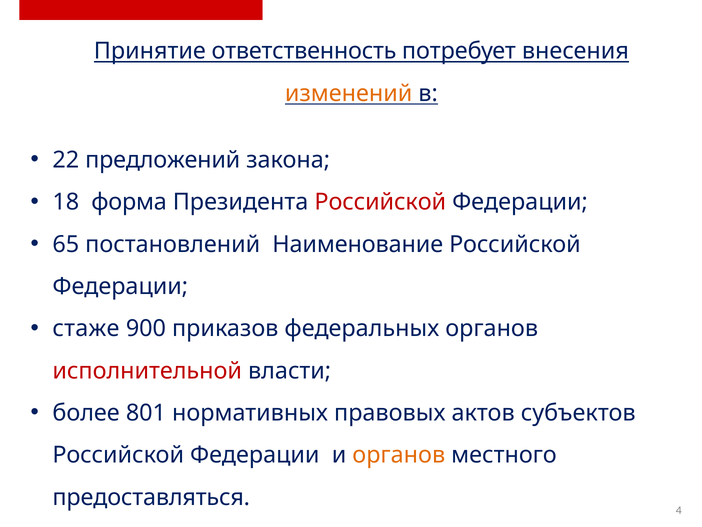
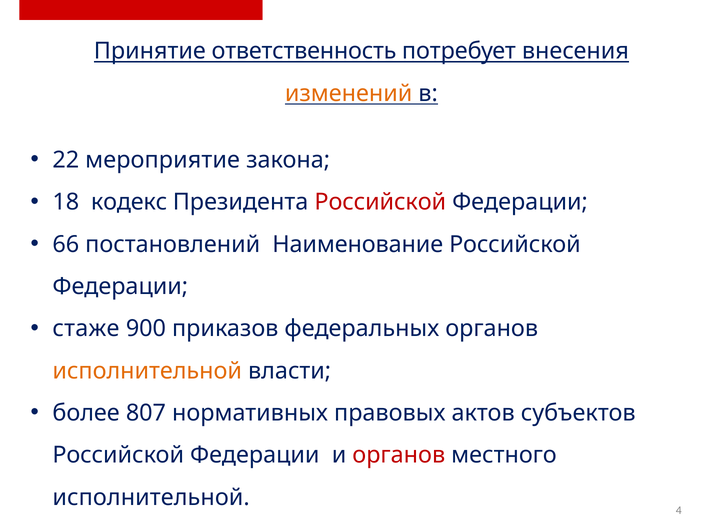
предложений: предложений -> мероприятие
форма: форма -> кодекс
65: 65 -> 66
исполнительной at (147, 370) colour: red -> orange
801: 801 -> 807
органов at (399, 455) colour: orange -> red
предоставляться at (151, 497): предоставляться -> исполнительной
